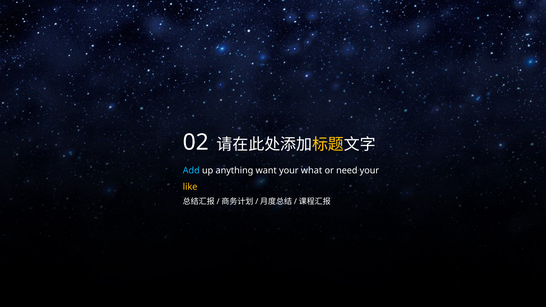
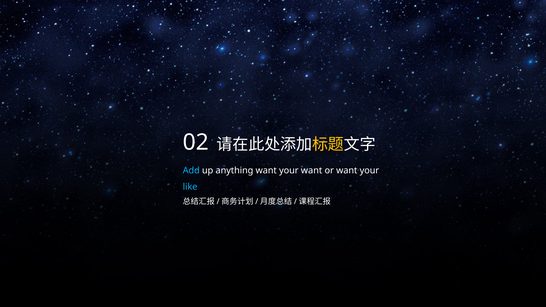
your what: what -> want
or need: need -> want
like colour: yellow -> light blue
